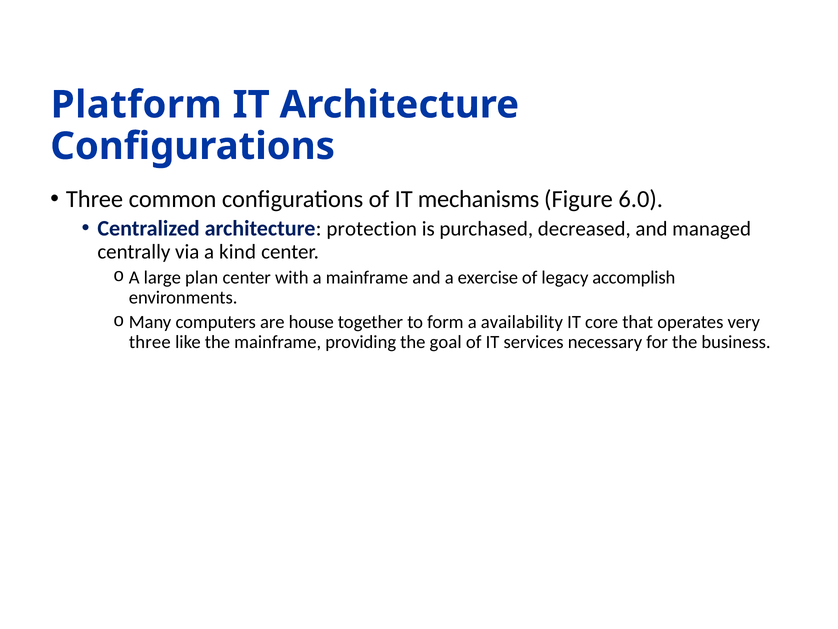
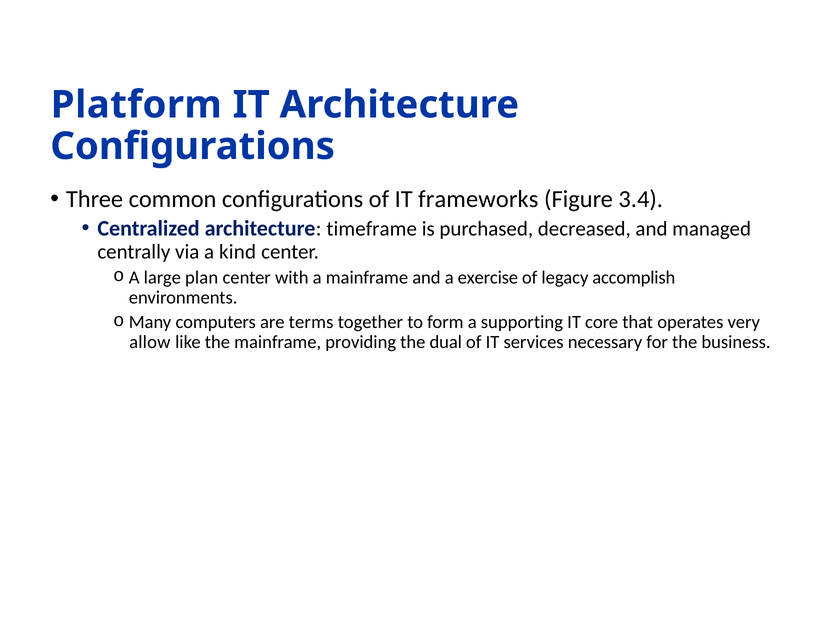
mechanisms: mechanisms -> frameworks
6.0: 6.0 -> 3.4
protection: protection -> timeframe
house: house -> terms
availability: availability -> supporting
three at (150, 342): three -> allow
goal: goal -> dual
